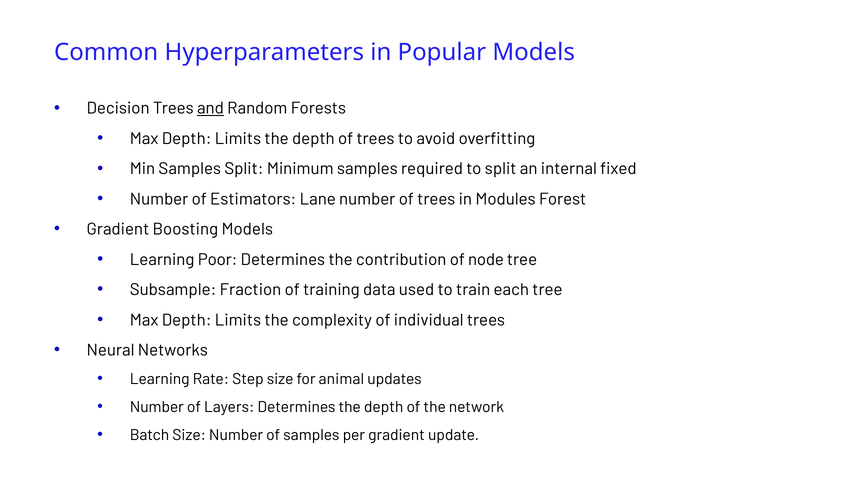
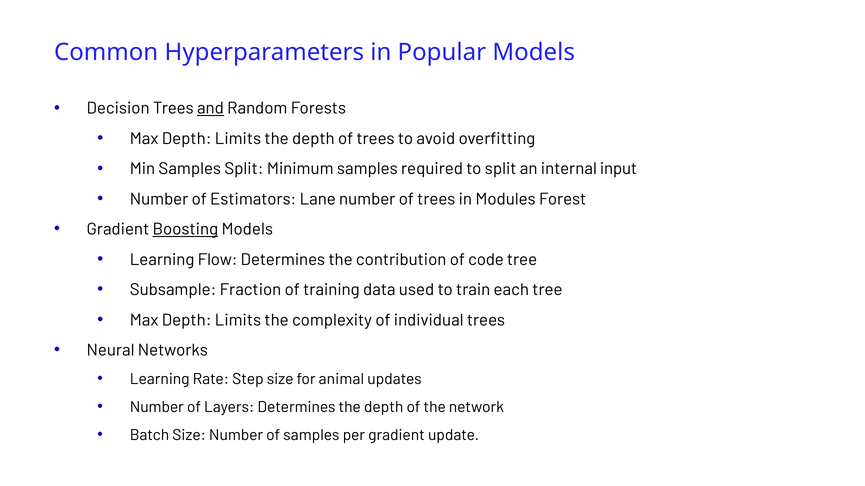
fixed: fixed -> input
Boosting underline: none -> present
Poor: Poor -> Flow
node: node -> code
